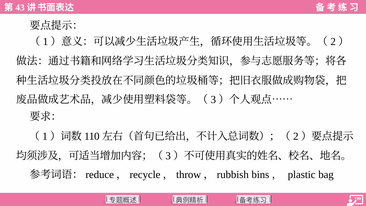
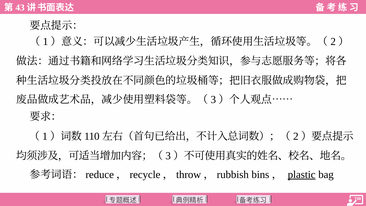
plastic underline: none -> present
